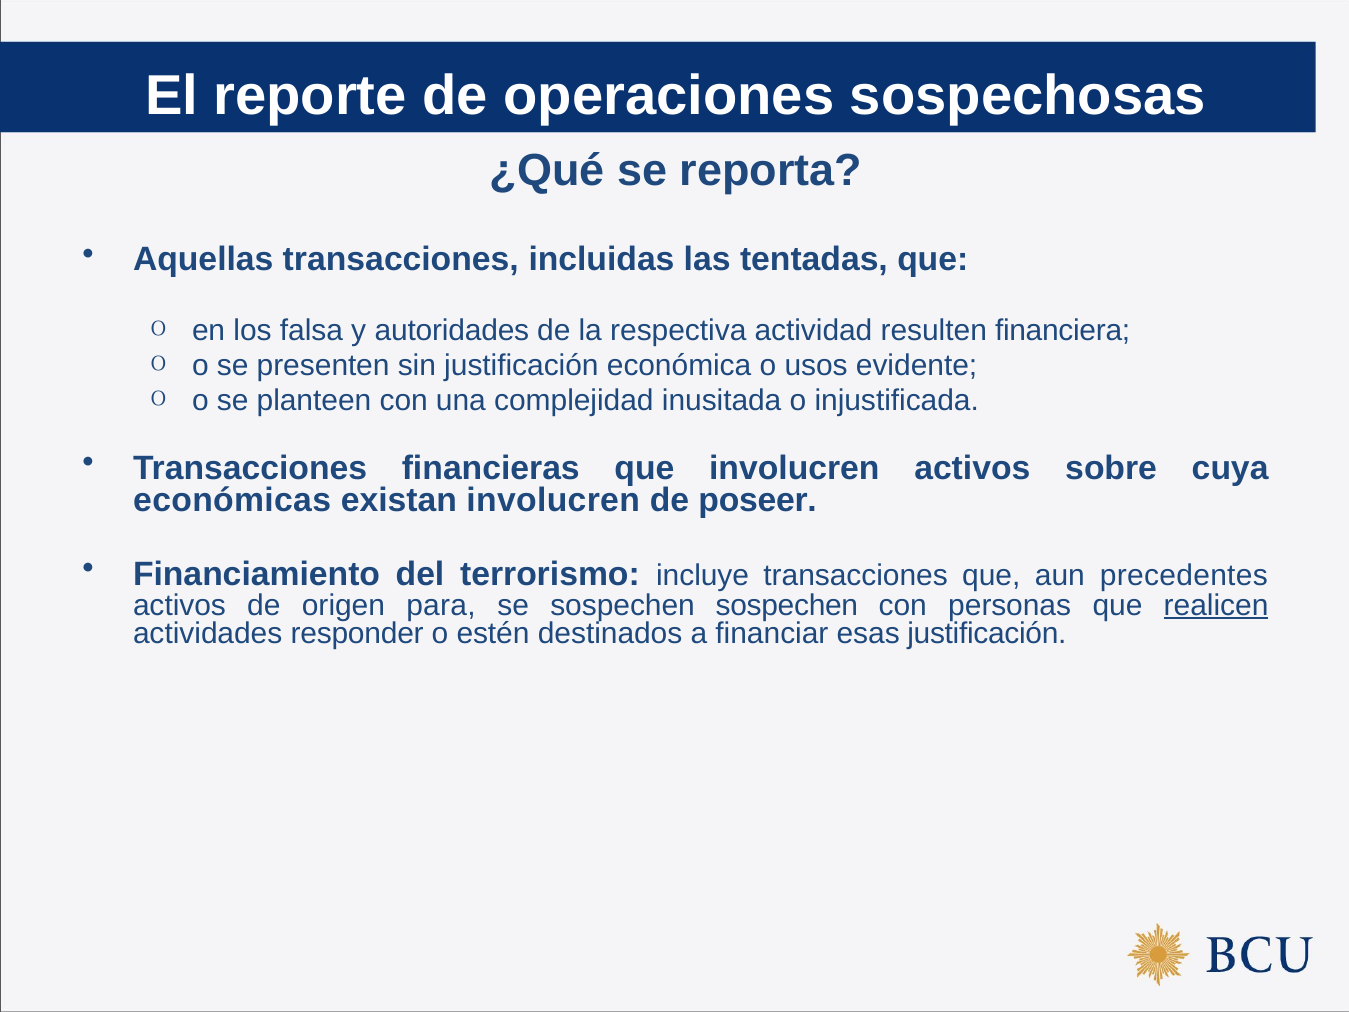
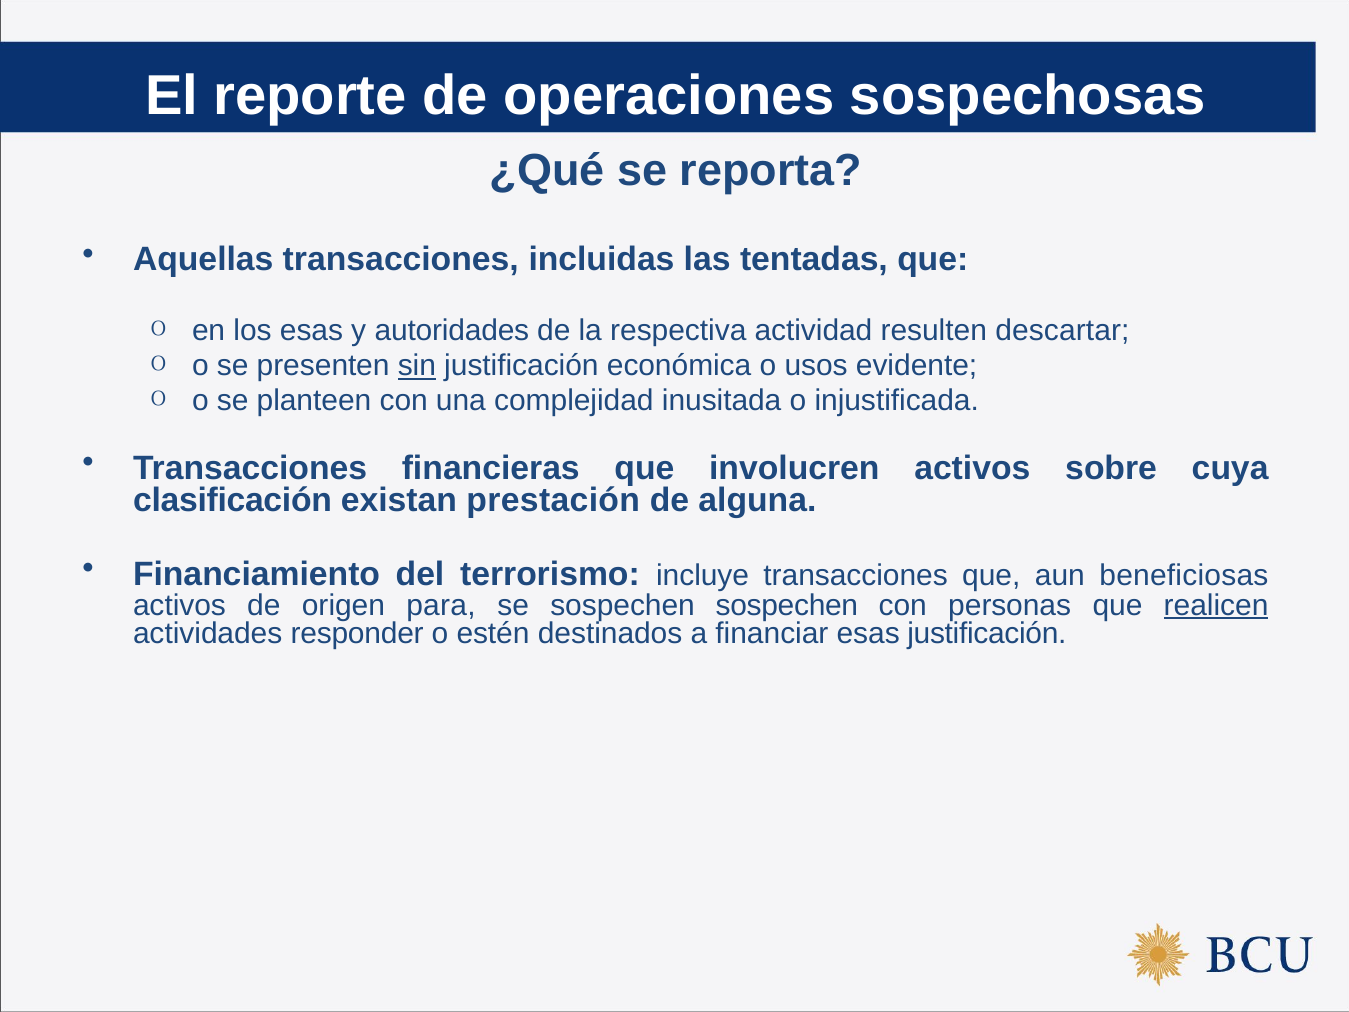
los falsa: falsa -> esas
financiera: financiera -> descartar
sin underline: none -> present
económicas: económicas -> clasificación
existan involucren: involucren -> prestación
poseer: poseer -> alguna
precedentes: precedentes -> beneficiosas
